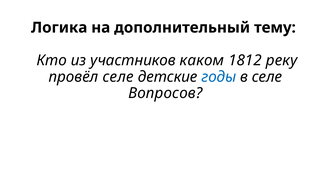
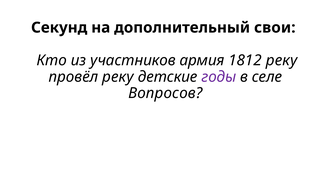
Логика: Логика -> Секунд
тему: тему -> свои
каком: каком -> армия
провёл селе: селе -> реку
годы colour: blue -> purple
